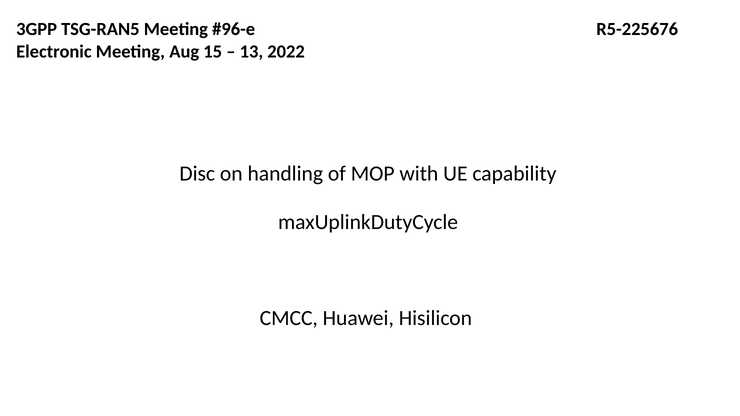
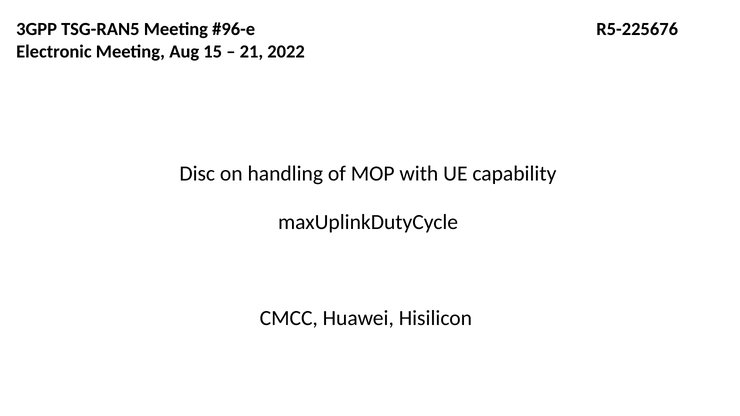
13: 13 -> 21
